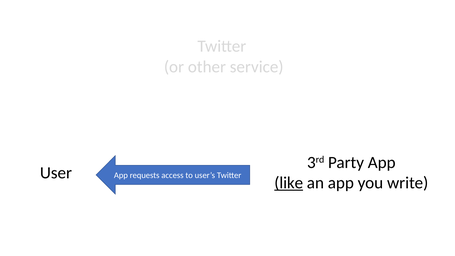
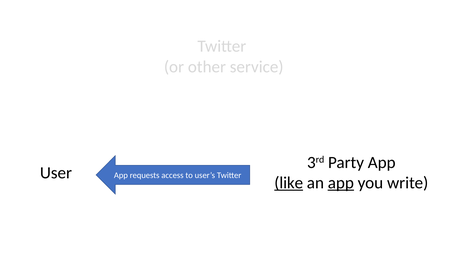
app at (341, 183) underline: none -> present
